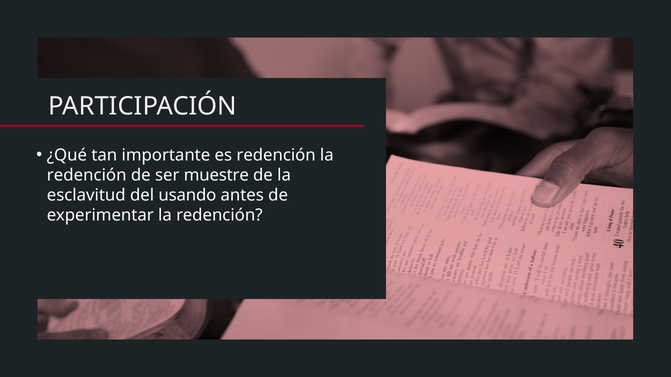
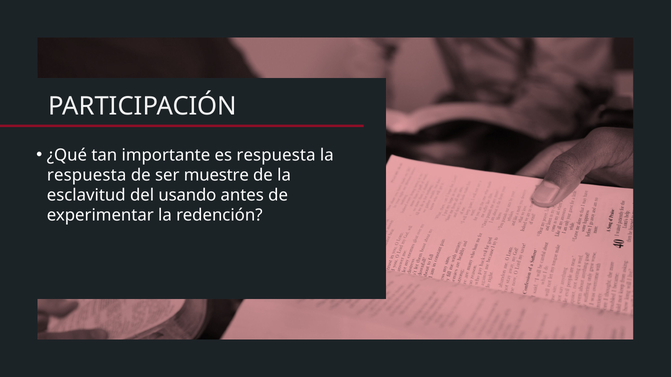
es redención: redención -> respuesta
redención at (87, 175): redención -> respuesta
